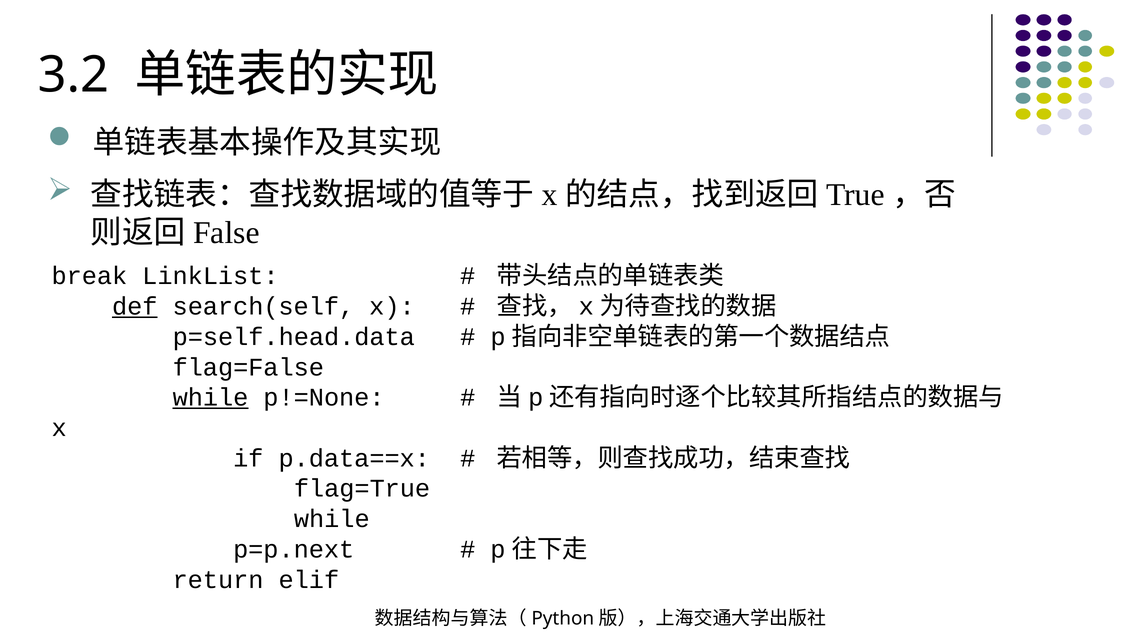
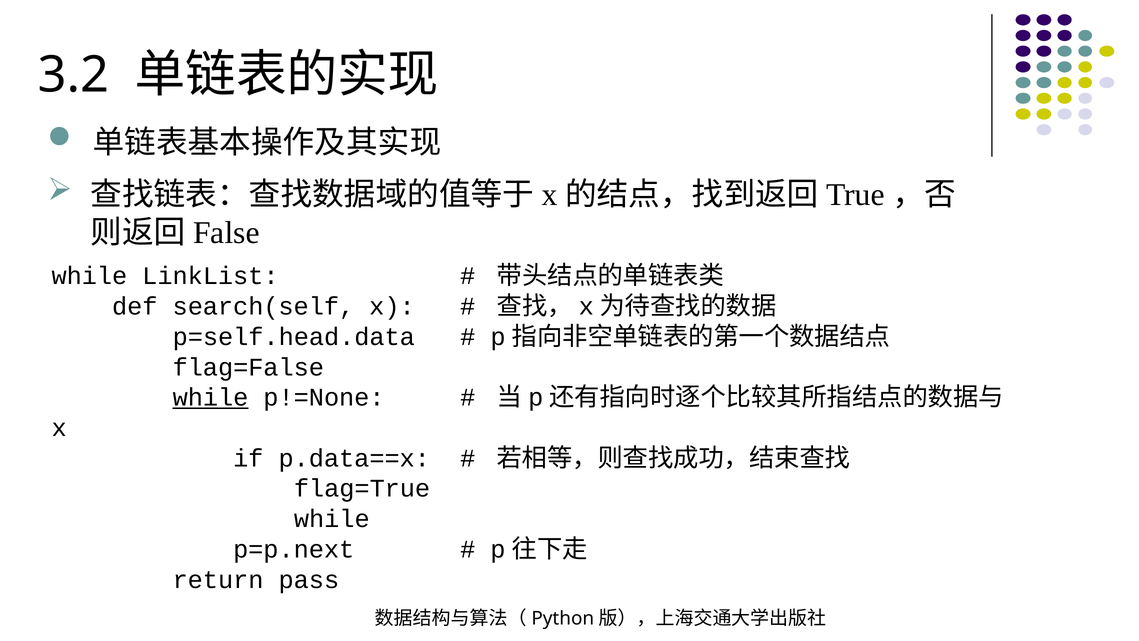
break at (89, 276): break -> while
def underline: present -> none
elif: elif -> pass
